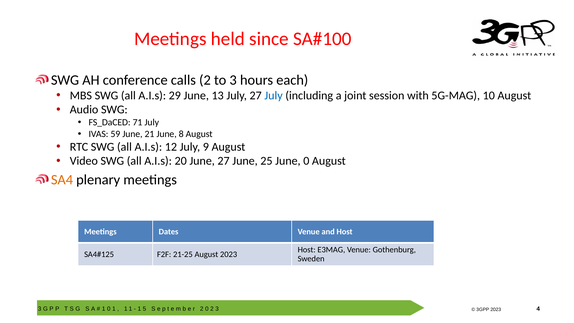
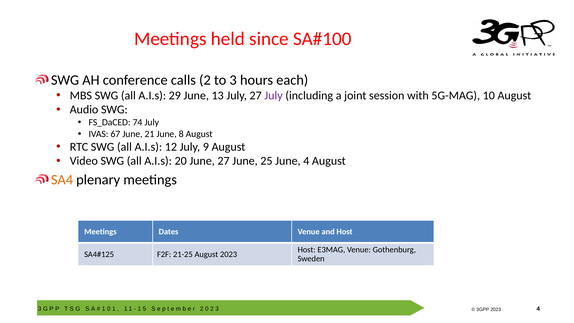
July at (274, 95) colour: blue -> purple
71: 71 -> 74
59: 59 -> 67
0 at (306, 161): 0 -> 4
